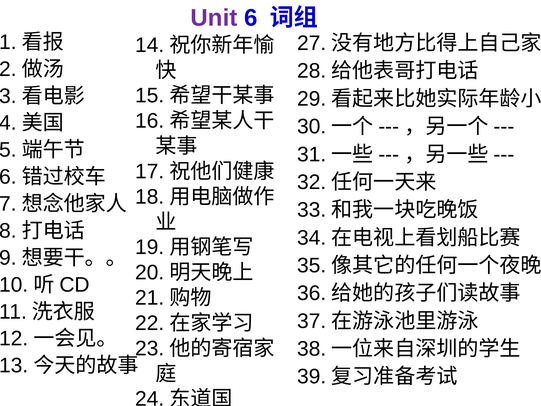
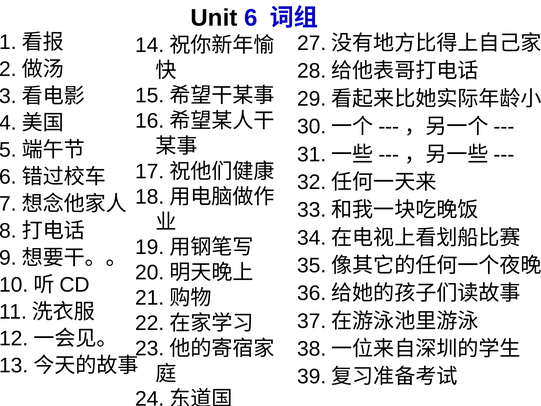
Unit colour: purple -> black
